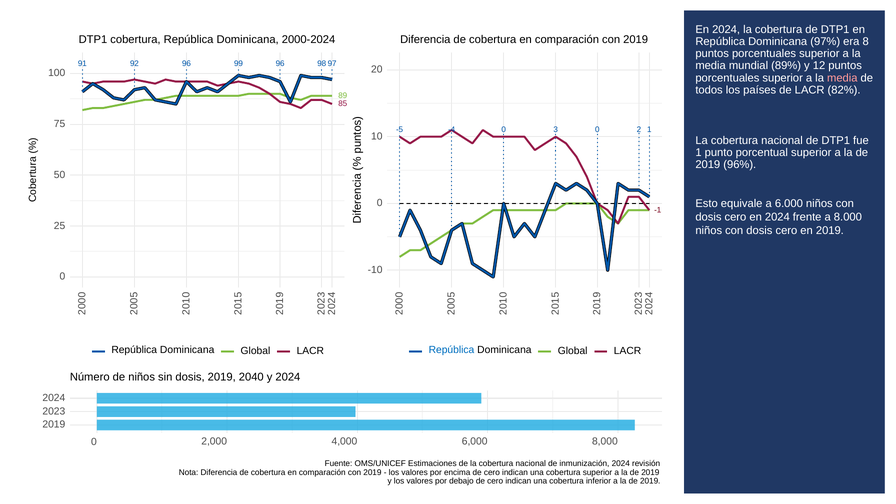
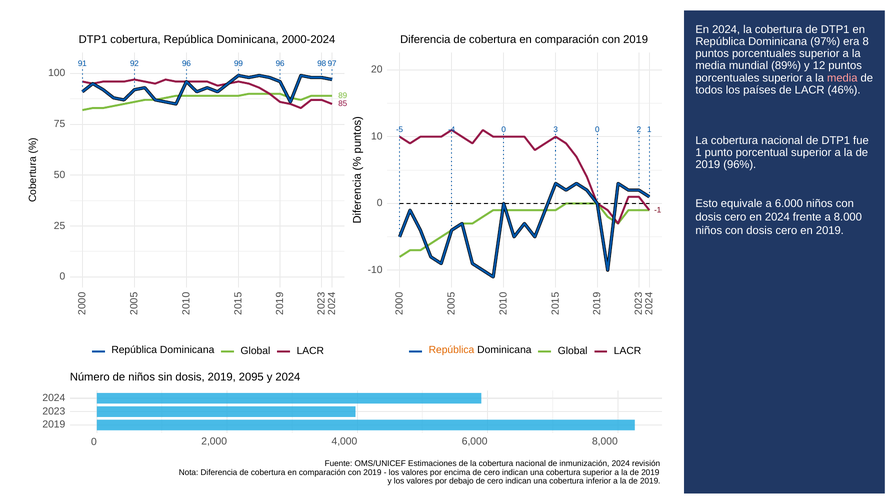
82%: 82% -> 46%
República at (451, 350) colour: blue -> orange
2040: 2040 -> 2095
